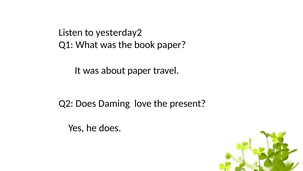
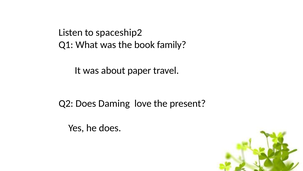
yesterday2: yesterday2 -> spaceship2
book paper: paper -> family
